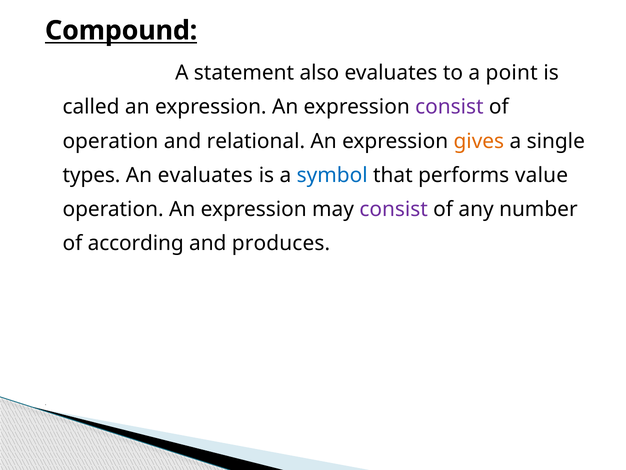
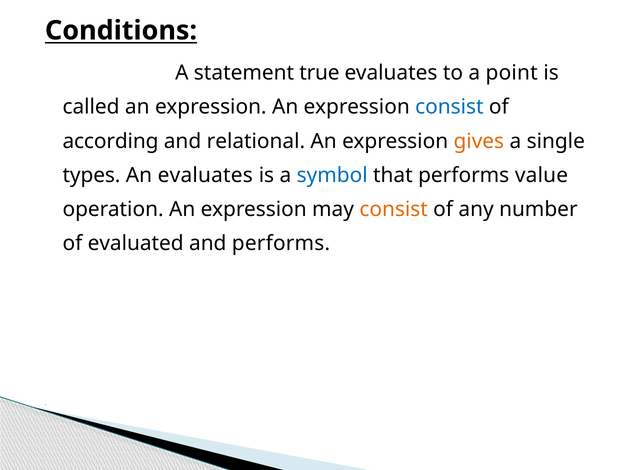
Compound: Compound -> Conditions
also: also -> true
consist at (449, 107) colour: purple -> blue
operation at (110, 141): operation -> according
consist at (394, 209) colour: purple -> orange
according: according -> evaluated
and produces: produces -> performs
